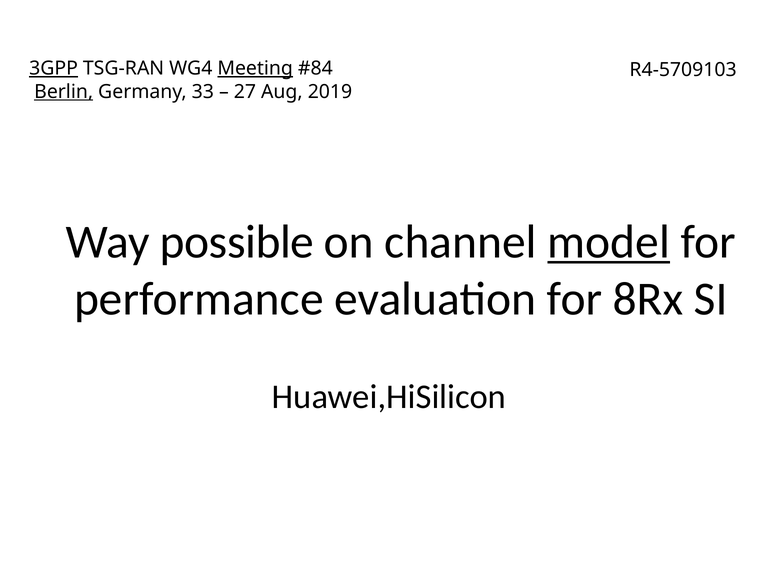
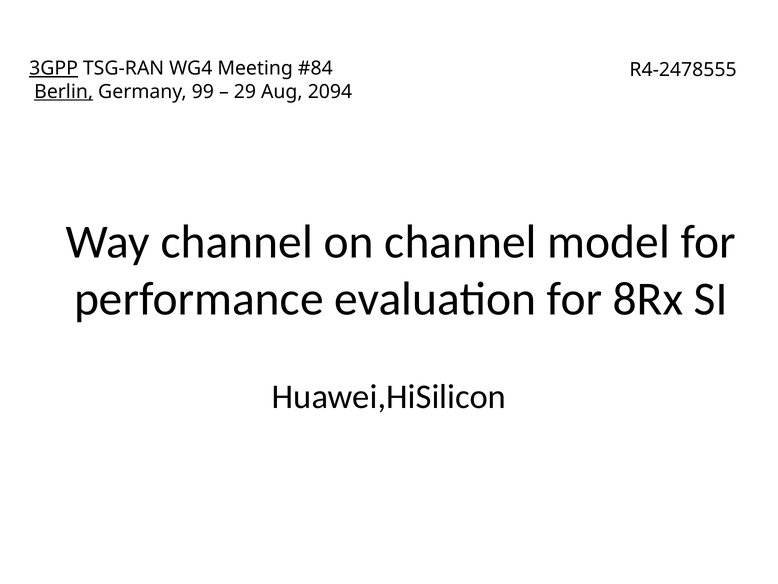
Meeting underline: present -> none
R4-5709103: R4-5709103 -> R4-2478555
33: 33 -> 99
27: 27 -> 29
2019: 2019 -> 2094
Way possible: possible -> channel
model underline: present -> none
